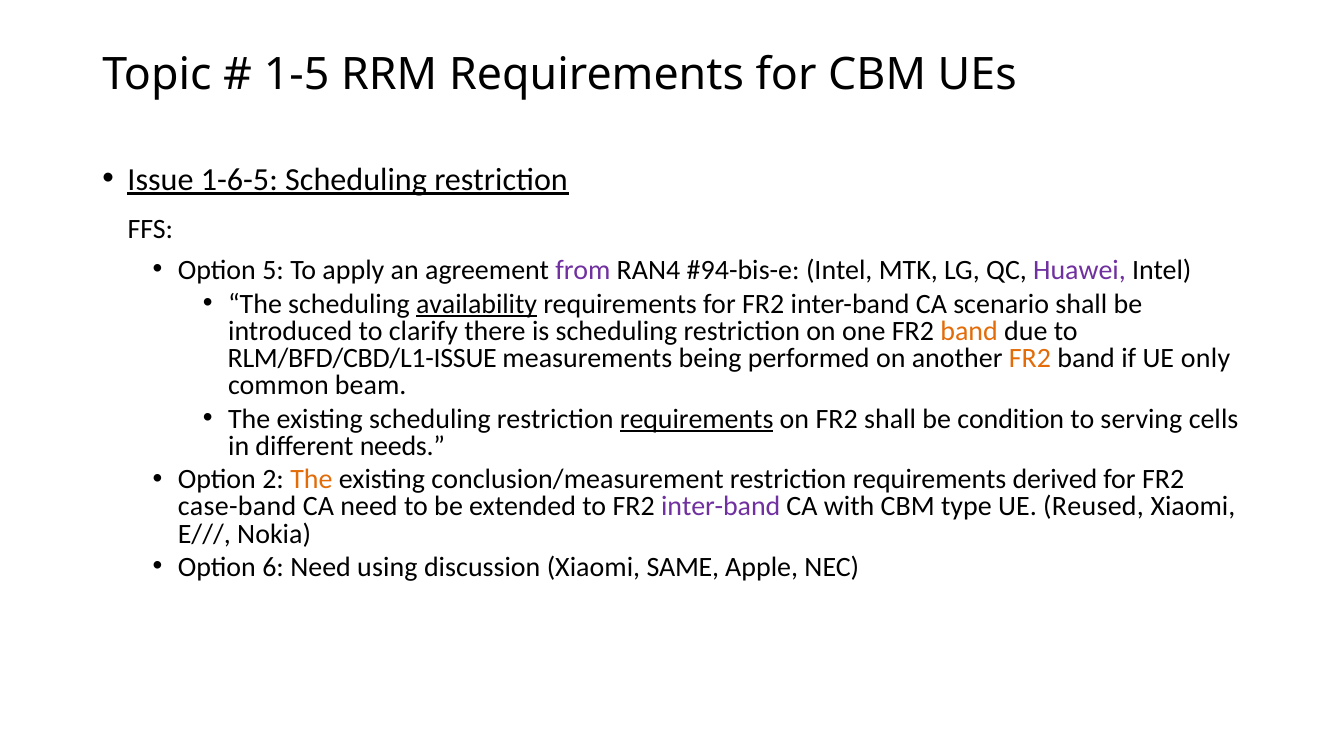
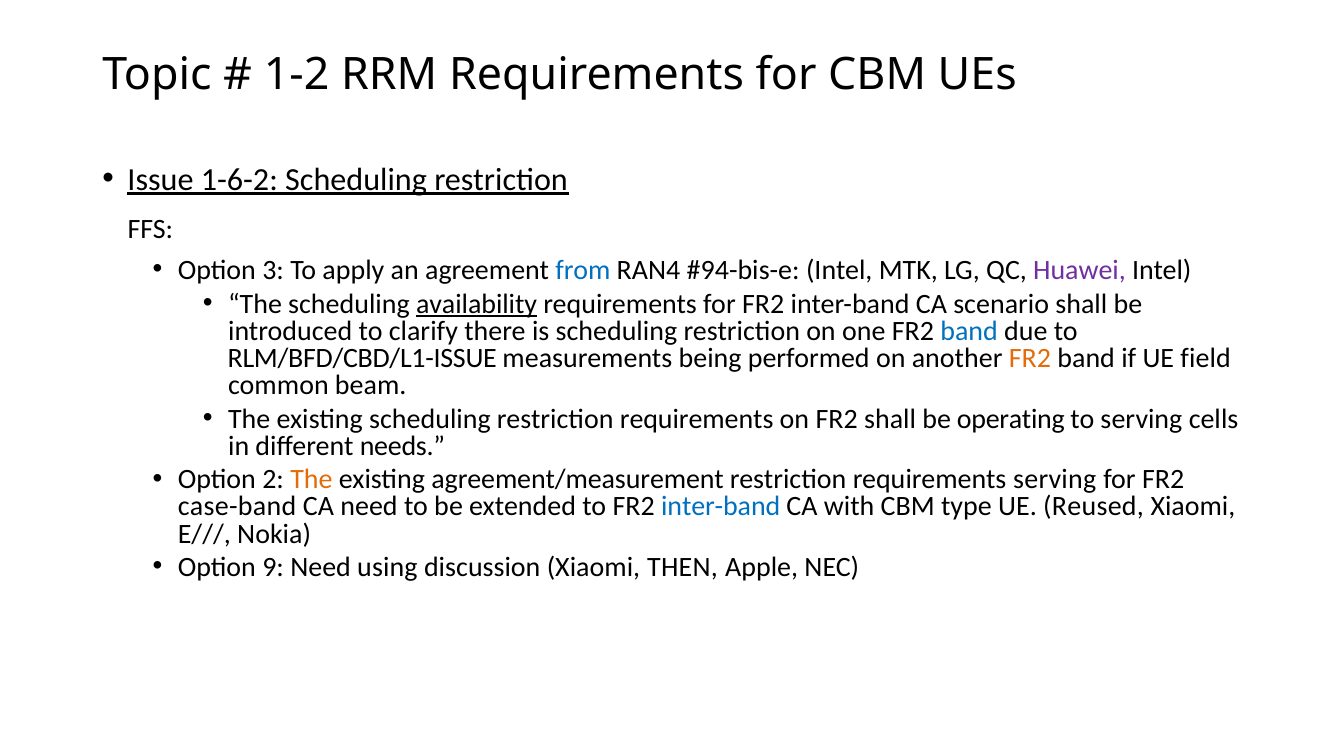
1-5: 1-5 -> 1-2
1-6-5: 1-6-5 -> 1-6-2
5: 5 -> 3
from colour: purple -> blue
band at (969, 331) colour: orange -> blue
only: only -> field
requirements at (697, 419) underline: present -> none
condition: condition -> operating
conclusion/measurement: conclusion/measurement -> agreement/measurement
requirements derived: derived -> serving
inter-band at (721, 507) colour: purple -> blue
6: 6 -> 9
SAME: SAME -> THEN
